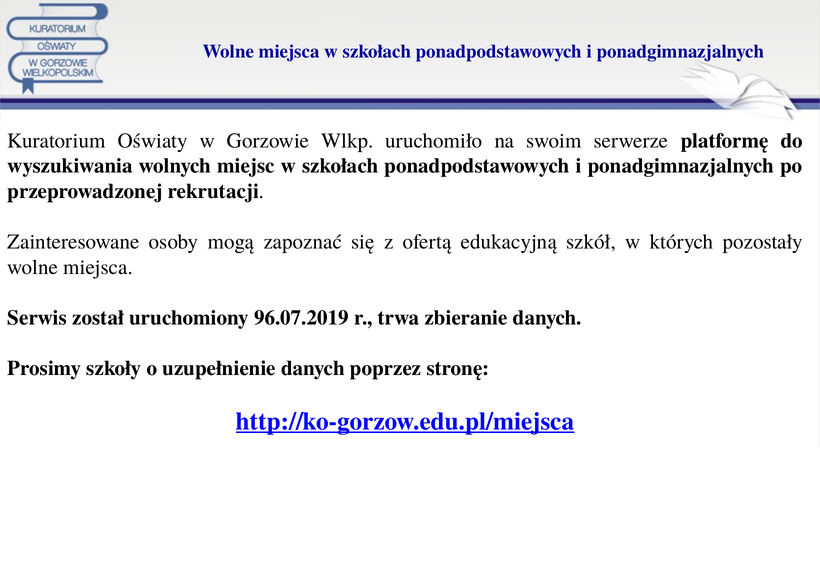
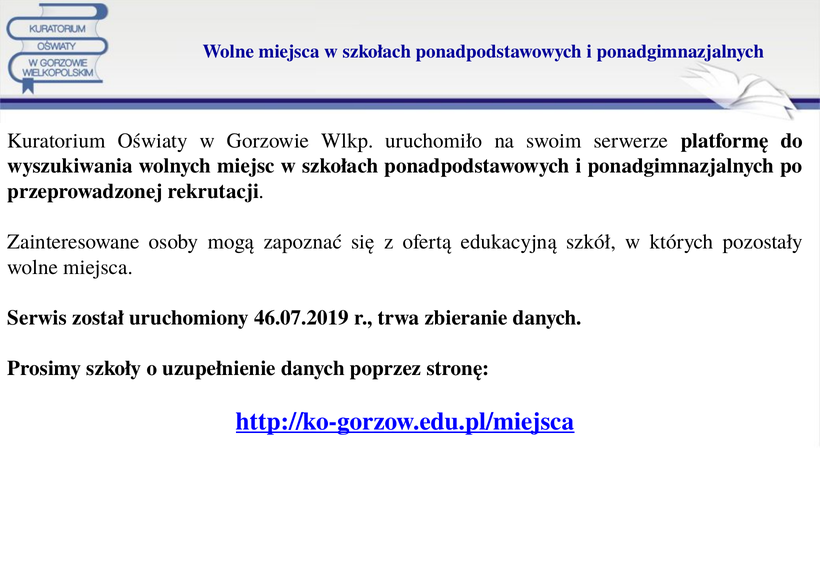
96.07.2019: 96.07.2019 -> 46.07.2019
